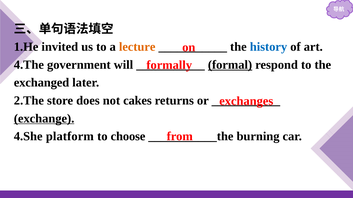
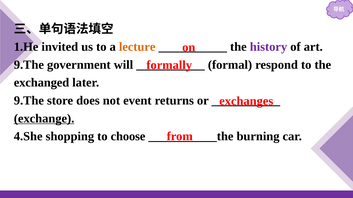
history colour: blue -> purple
4.The at (29, 65): 4.The -> 9.The
formal underline: present -> none
2.The at (29, 101): 2.The -> 9.The
cakes: cakes -> event
platform: platform -> shopping
